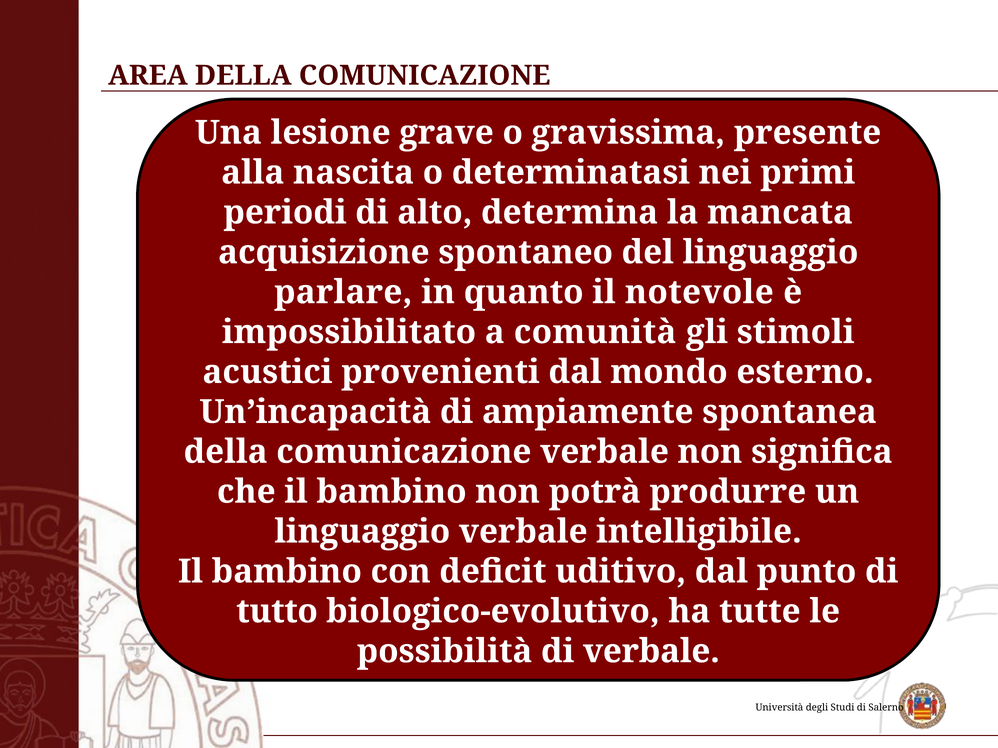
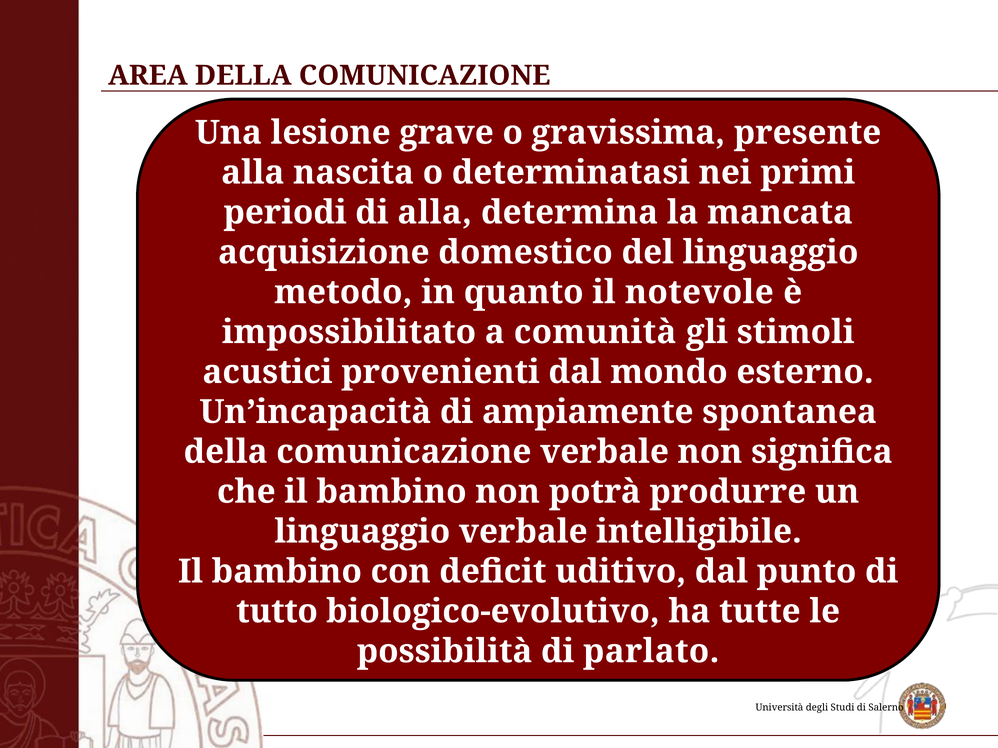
di alto: alto -> alla
spontaneo: spontaneo -> domestico
parlare: parlare -> metodo
di verbale: verbale -> parlato
